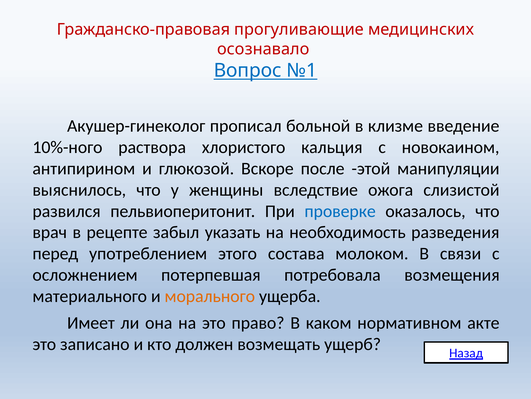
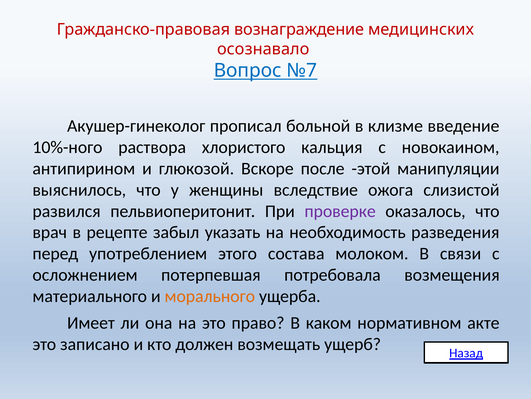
прогуливающие: прогуливающие -> вознаграждение
№1: №1 -> №7
проверке colour: blue -> purple
